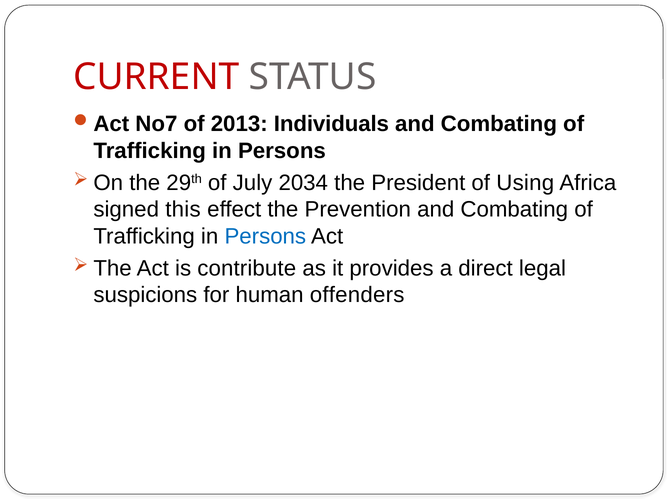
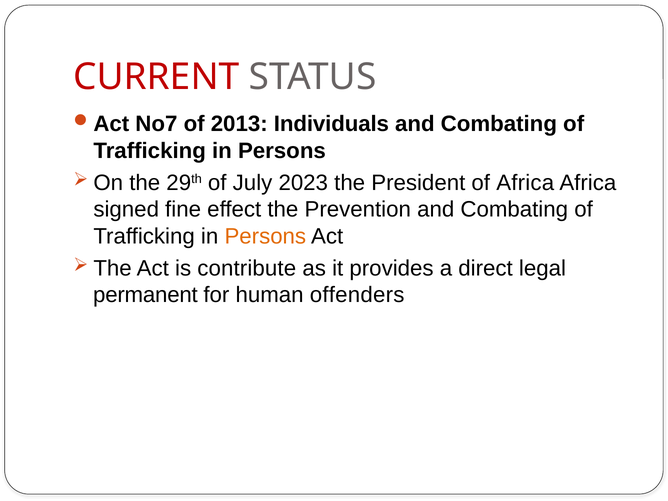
2034: 2034 -> 2023
of Using: Using -> Africa
this: this -> fine
Persons at (265, 236) colour: blue -> orange
suspicions: suspicions -> permanent
